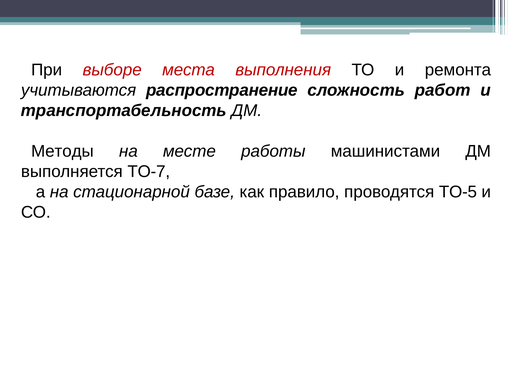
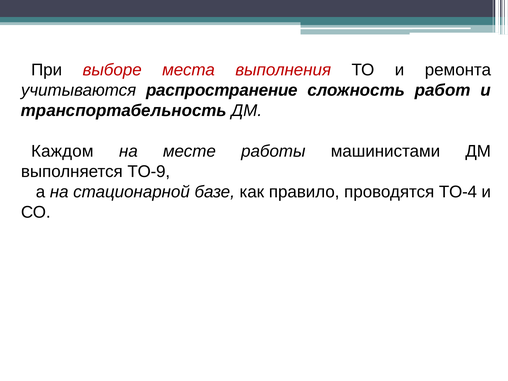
Методы: Методы -> Каждом
ТО-7: ТО-7 -> ТО-9
ТО-5: ТО-5 -> ТО-4
